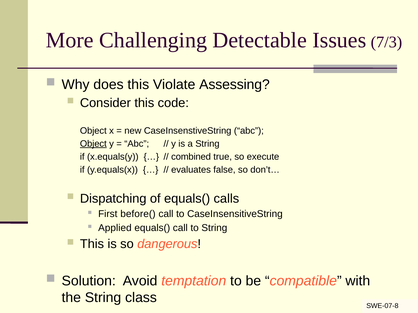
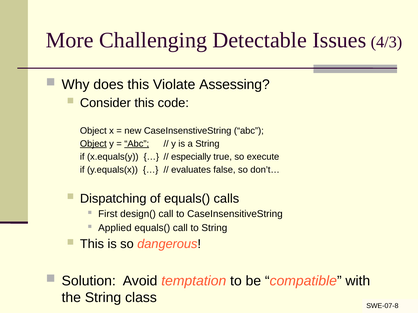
7/3: 7/3 -> 4/3
Abc at (137, 144) underline: none -> present
combined: combined -> especially
before(: before( -> design(
